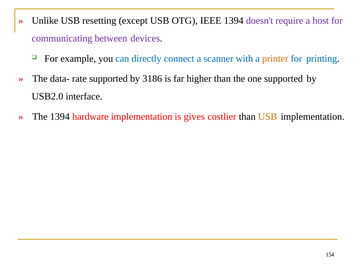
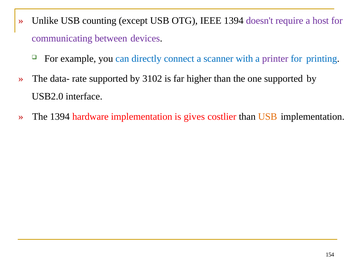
resetting: resetting -> counting
printer colour: orange -> purple
3186: 3186 -> 3102
